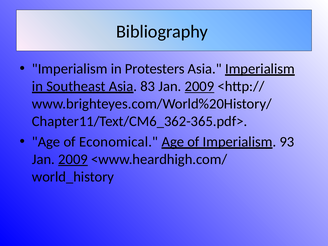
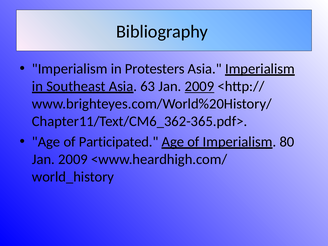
83: 83 -> 63
Economical: Economical -> Participated
93: 93 -> 80
2009 at (73, 159) underline: present -> none
